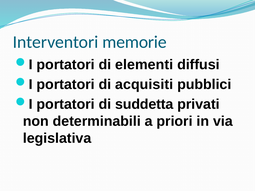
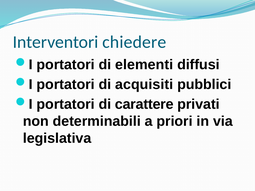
memorie: memorie -> chiedere
suddetta: suddetta -> carattere
